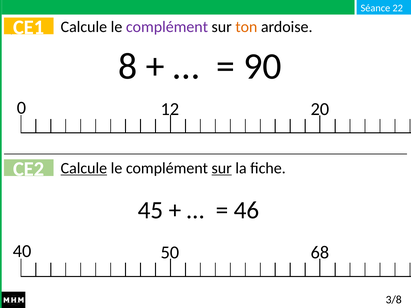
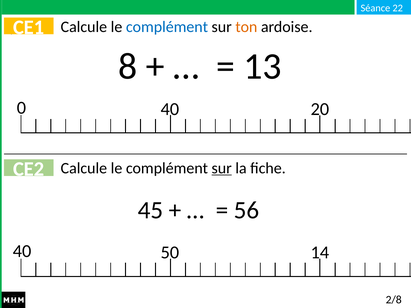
complément at (167, 27) colour: purple -> blue
90: 90 -> 13
0 12: 12 -> 40
Calcule at (84, 168) underline: present -> none
46: 46 -> 56
68: 68 -> 14
3/8: 3/8 -> 2/8
